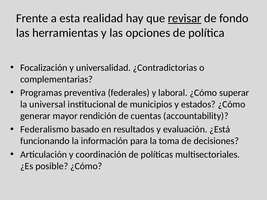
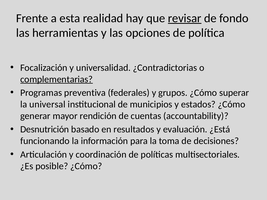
complementarias underline: none -> present
laboral: laboral -> grupos
Federalismo: Federalismo -> Desnutrición
